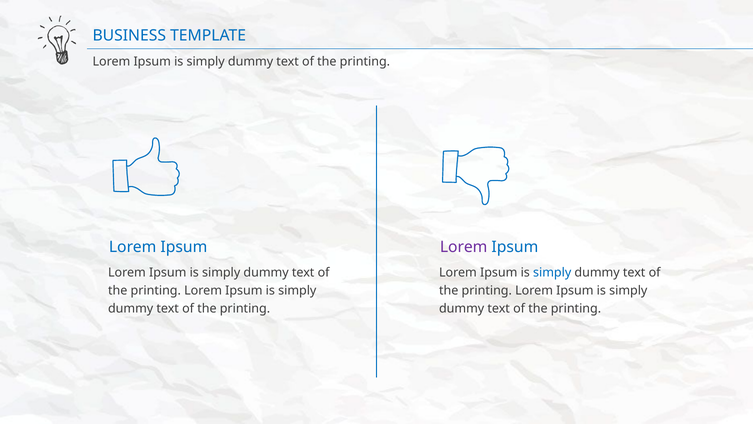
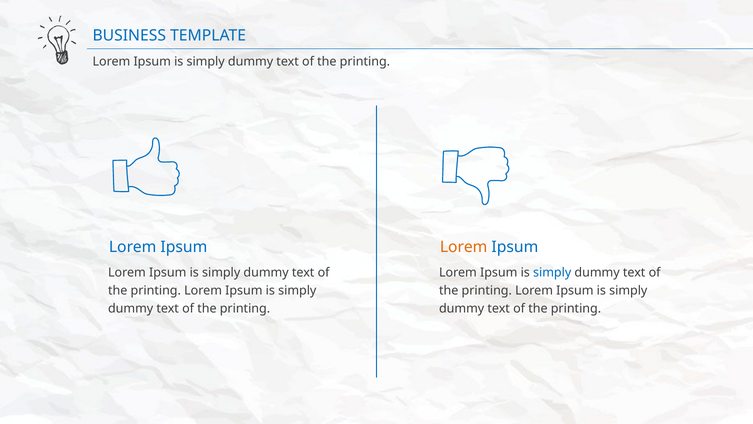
Lorem at (464, 247) colour: purple -> orange
